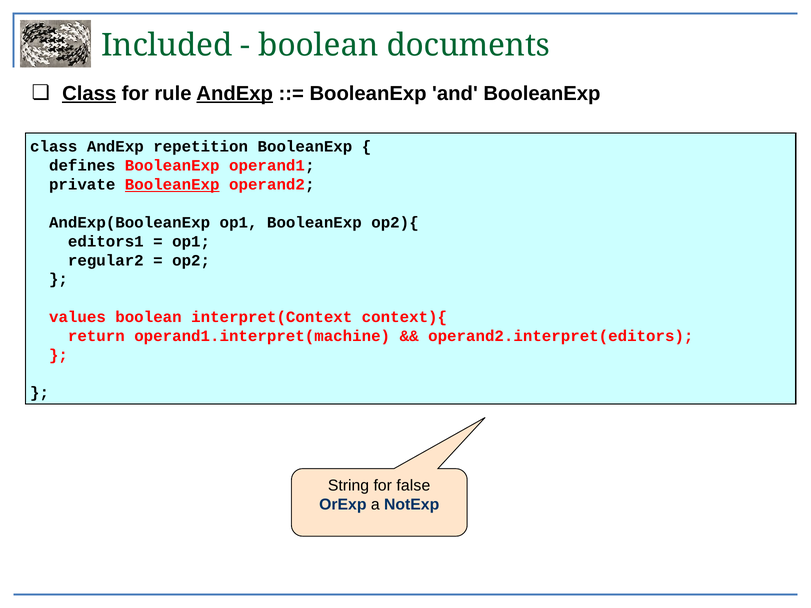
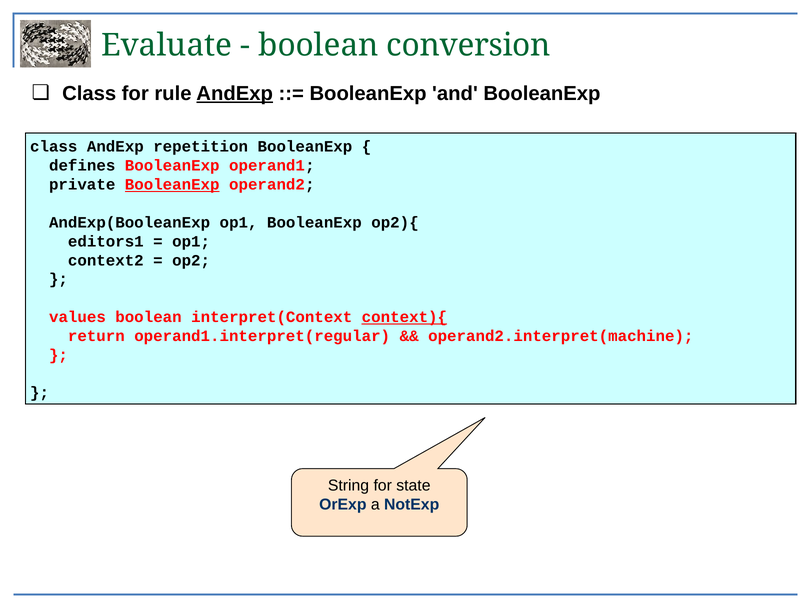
Included: Included -> Evaluate
documents: documents -> conversion
Class at (89, 94) underline: present -> none
regular2: regular2 -> context2
context){ underline: none -> present
operand1.interpret(machine: operand1.interpret(machine -> operand1.interpret(regular
operand2.interpret(editors: operand2.interpret(editors -> operand2.interpret(machine
false: false -> state
